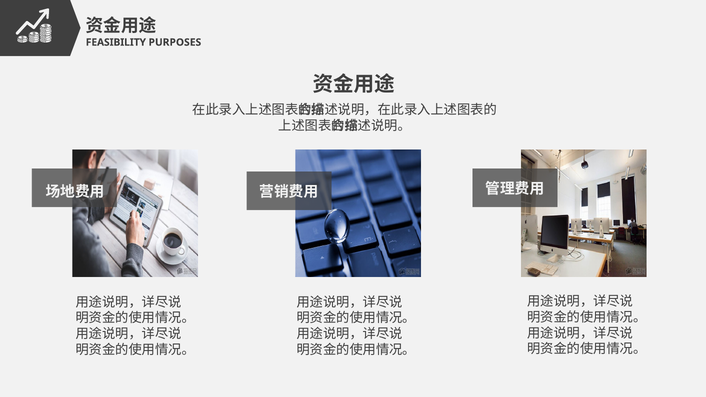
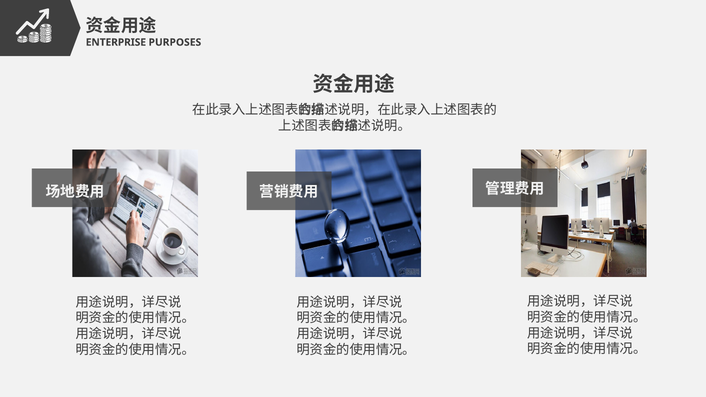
FEASIBILITY: FEASIBILITY -> ENTERPRISE
